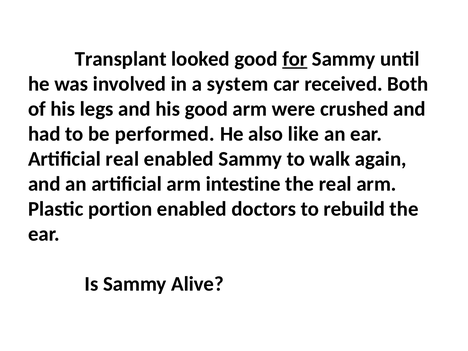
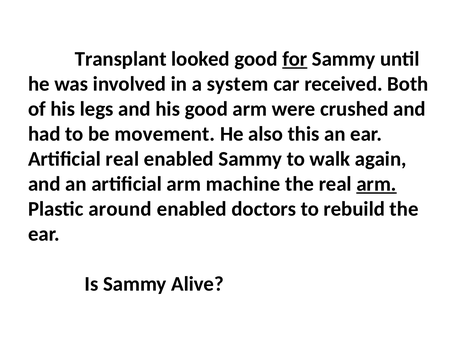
performed: performed -> movement
like: like -> this
intestine: intestine -> machine
arm at (376, 184) underline: none -> present
portion: portion -> around
